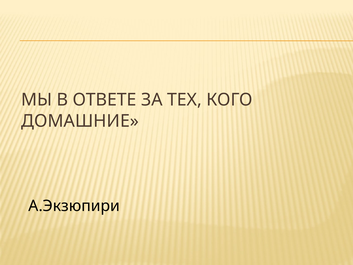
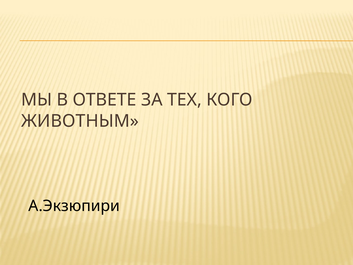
ДОМАШНИЕ: ДОМАШНИЕ -> ЖИВОТНЫМ
